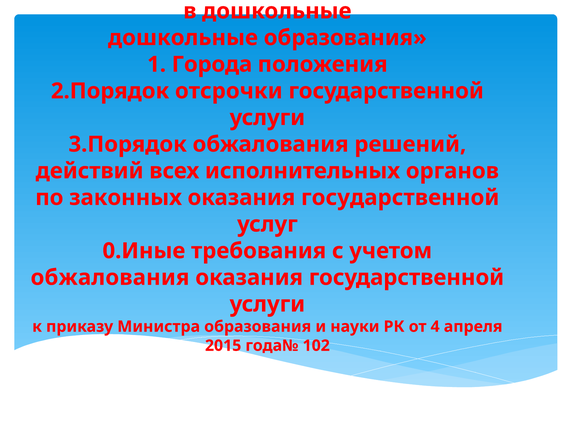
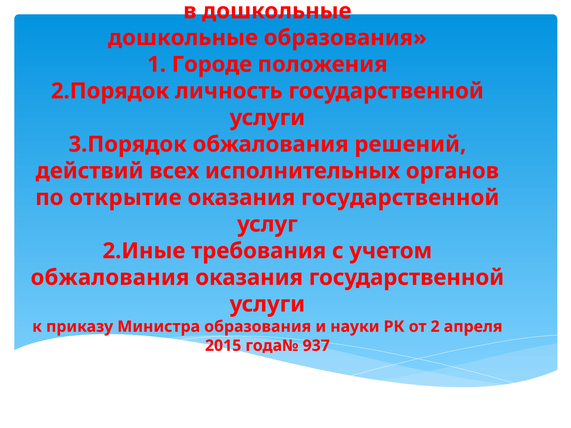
Города: Города -> Городе
отсрочки: отсрочки -> личность
законных: законных -> открытие
0.Иные: 0.Иные -> 2.Иные
4: 4 -> 2
102: 102 -> 937
